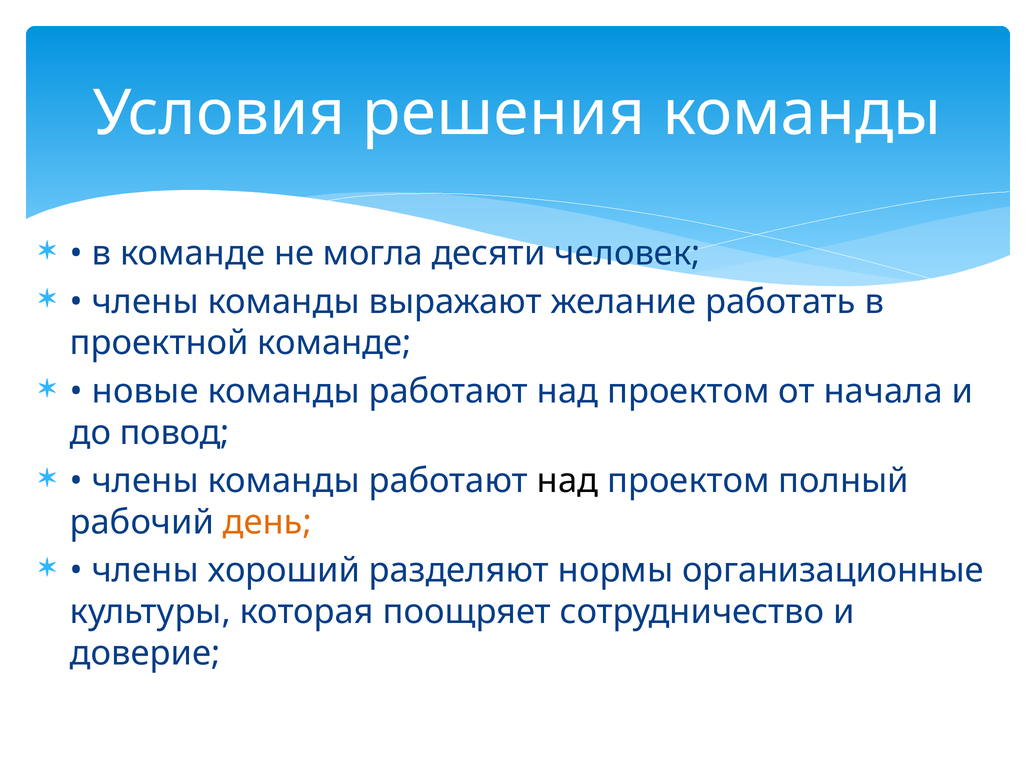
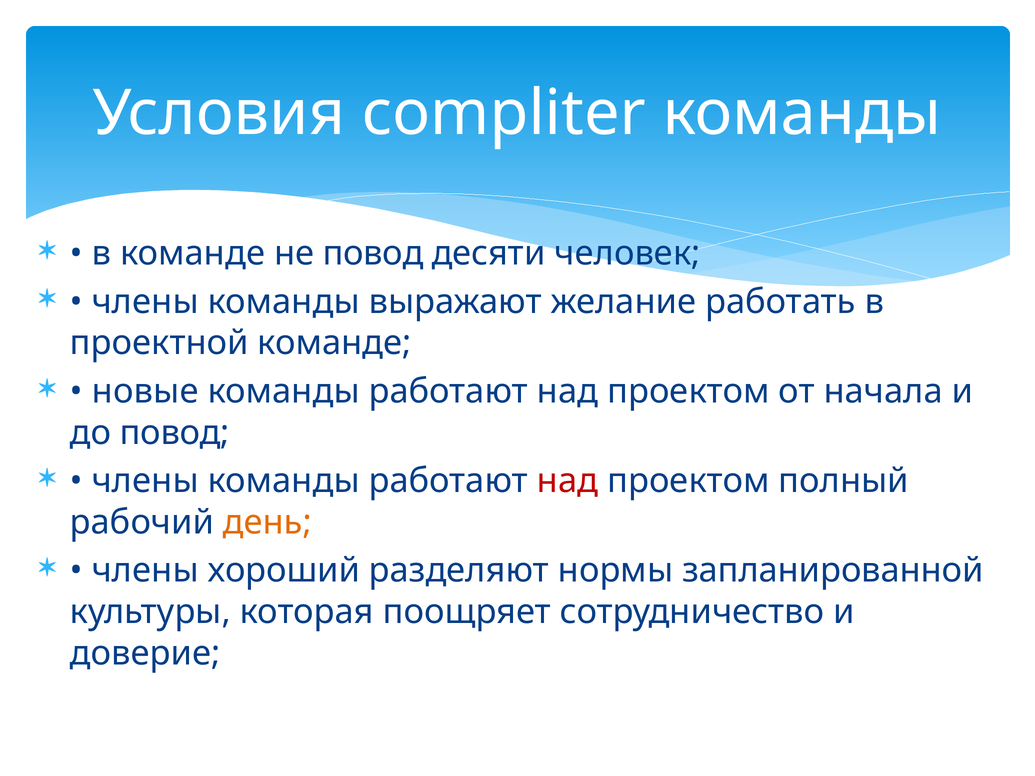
решения: решения -> compliter
не могла: могла -> повод
над at (568, 481) colour: black -> red
организационные: организационные -> запланированной
